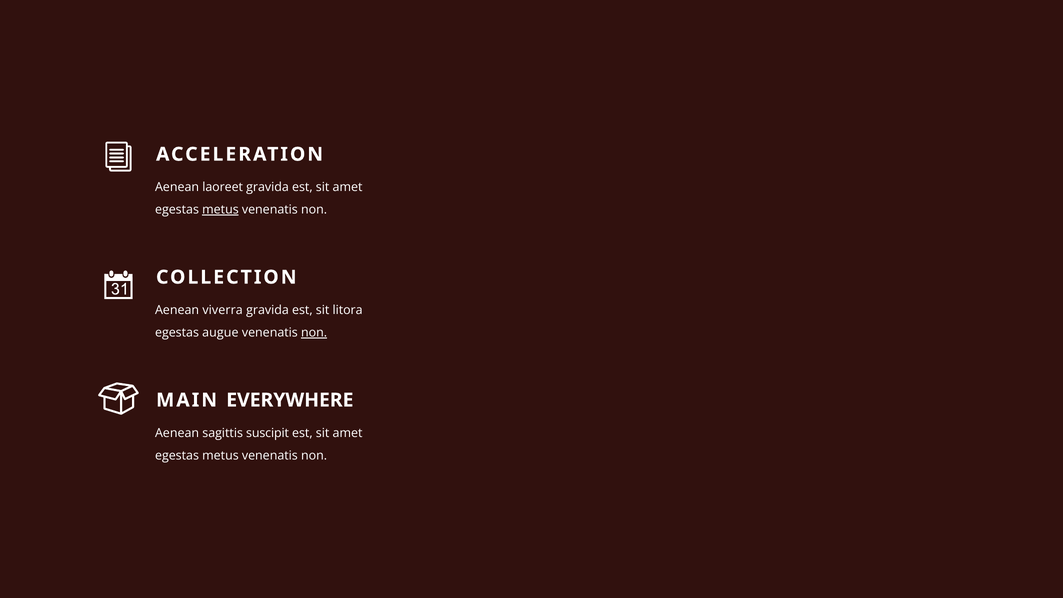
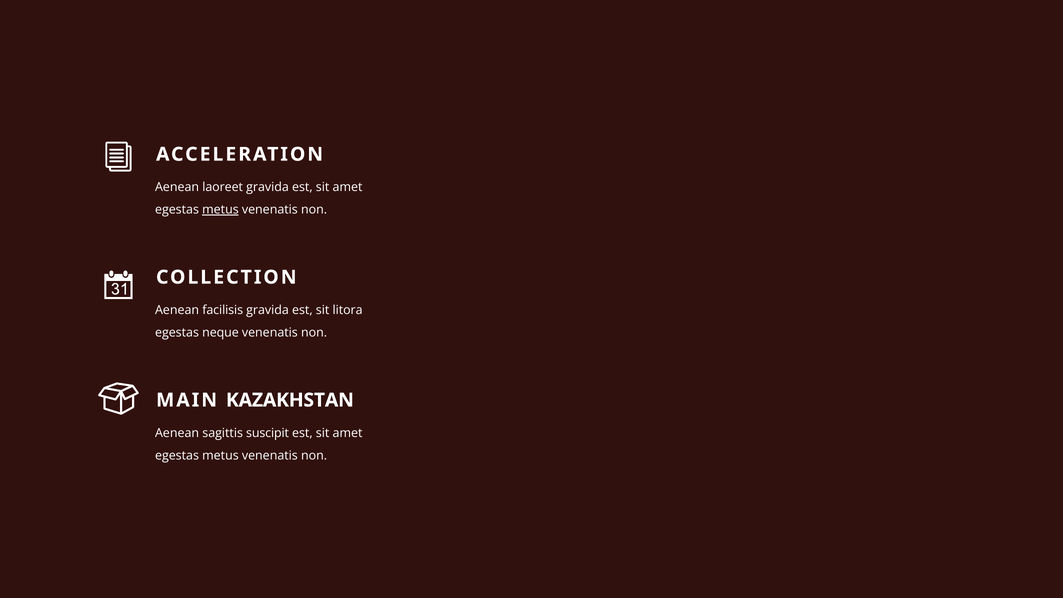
viverra: viverra -> facilisis
augue: augue -> neque
non at (314, 333) underline: present -> none
EVERYWHERE: EVERYWHERE -> KAZAKHSTAN
